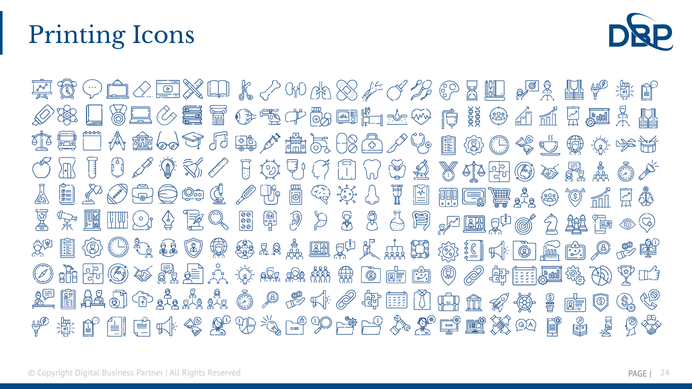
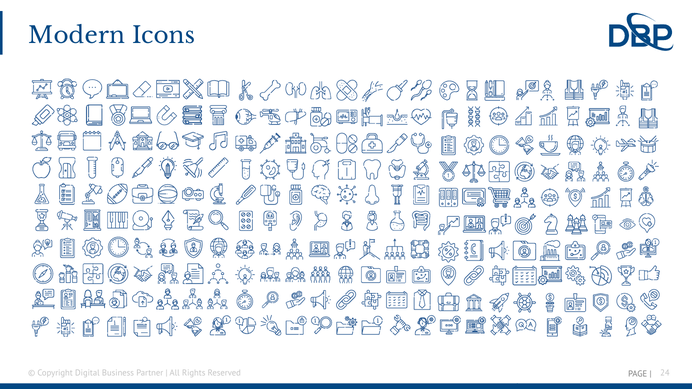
Printing: Printing -> Modern
